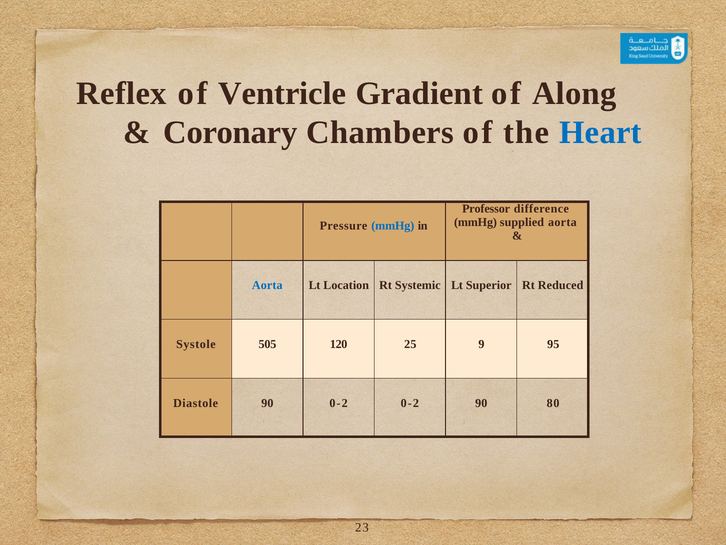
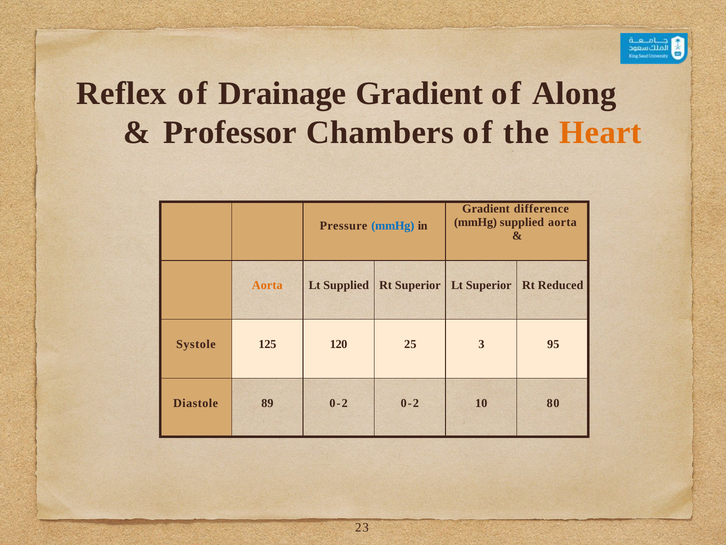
Ventricle: Ventricle -> Drainage
Coronary: Coronary -> Professor
Heart colour: blue -> orange
Professor at (486, 209): Professor -> Gradient
Aorta at (267, 285) colour: blue -> orange
Lt Location: Location -> Supplied
Rt Systemic: Systemic -> Superior
505: 505 -> 125
9: 9 -> 3
Diastole 90: 90 -> 89
0-2 90: 90 -> 10
